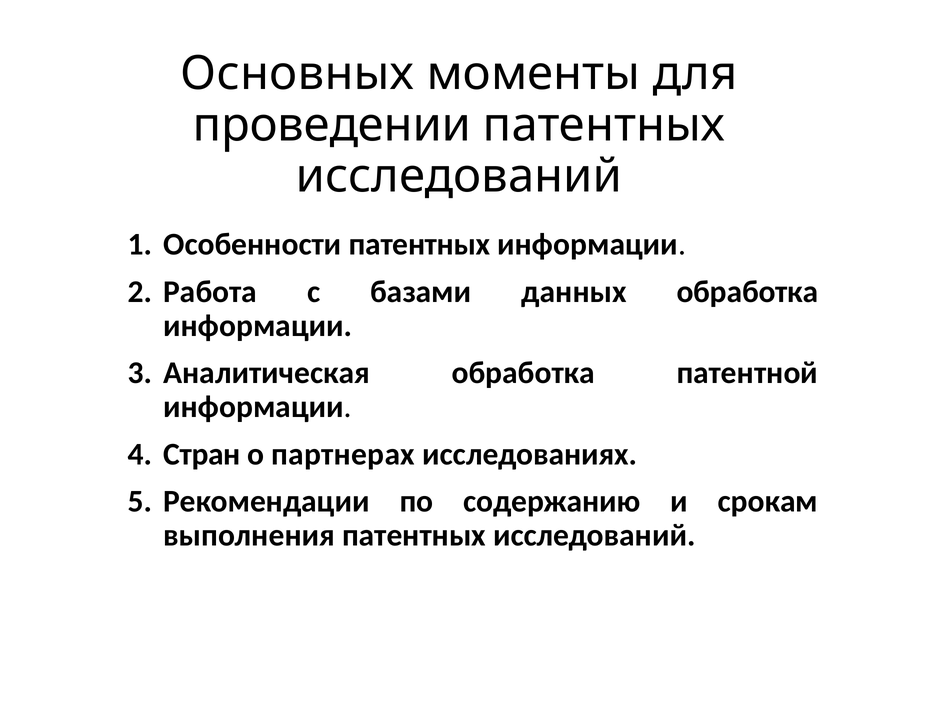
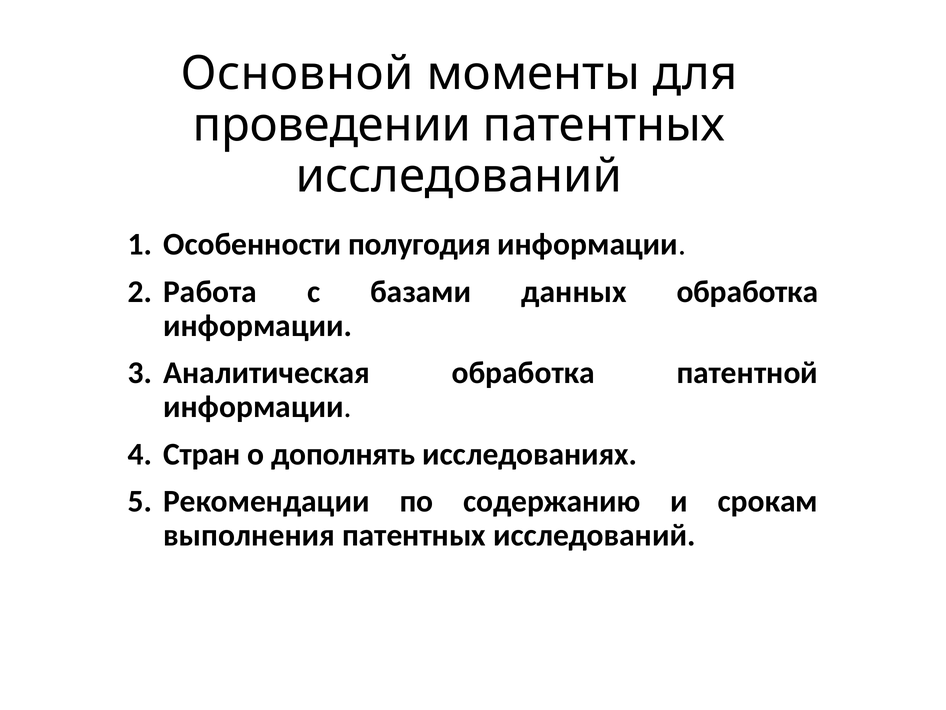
Основных: Основных -> Основной
Особенности патентных: патентных -> полугодия
партнерах: партнерах -> дополнять
